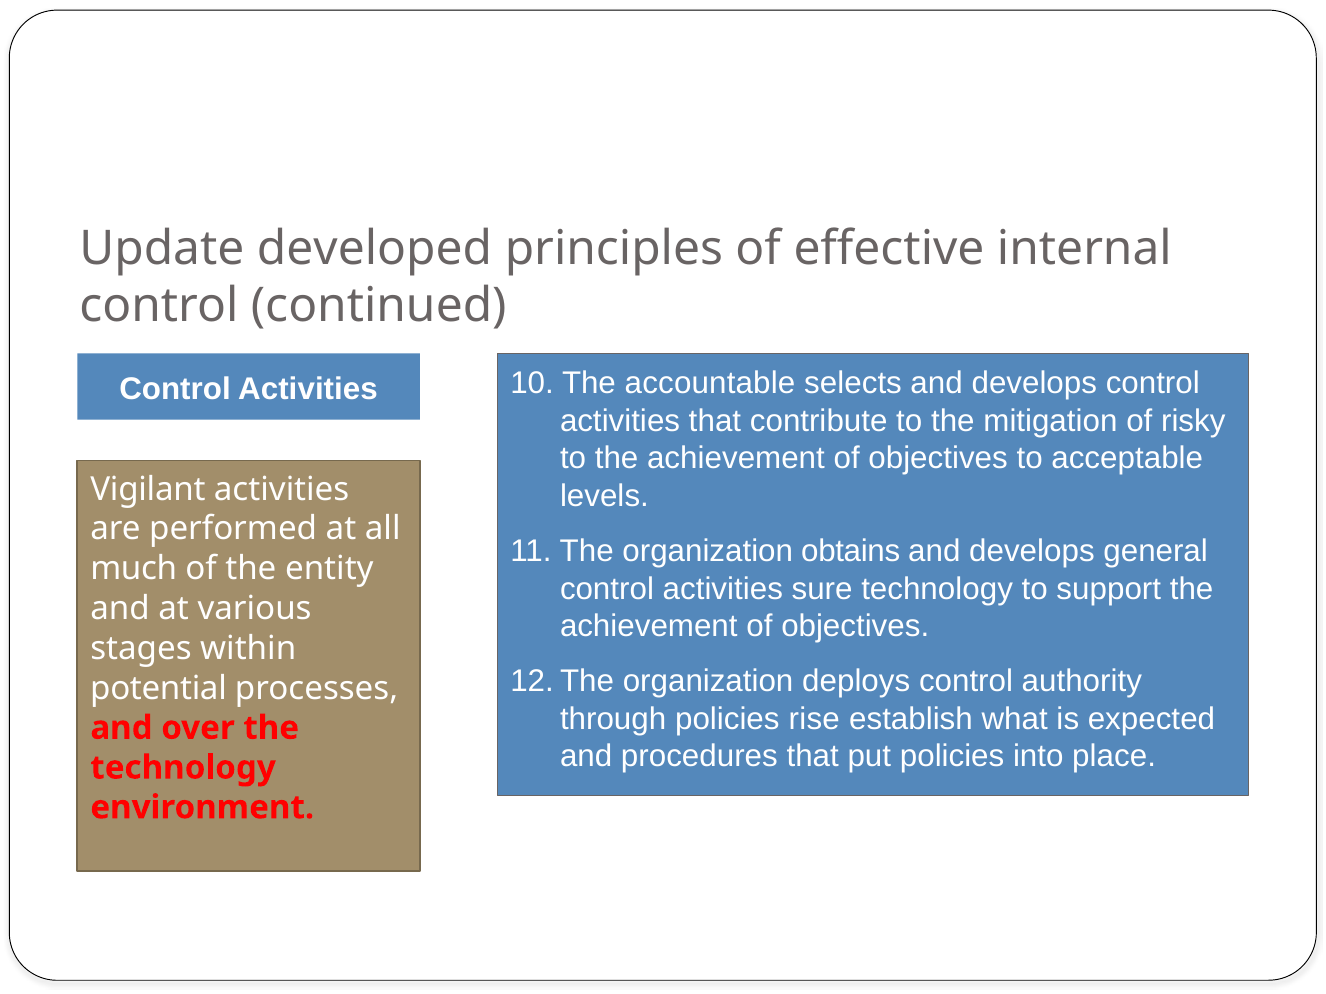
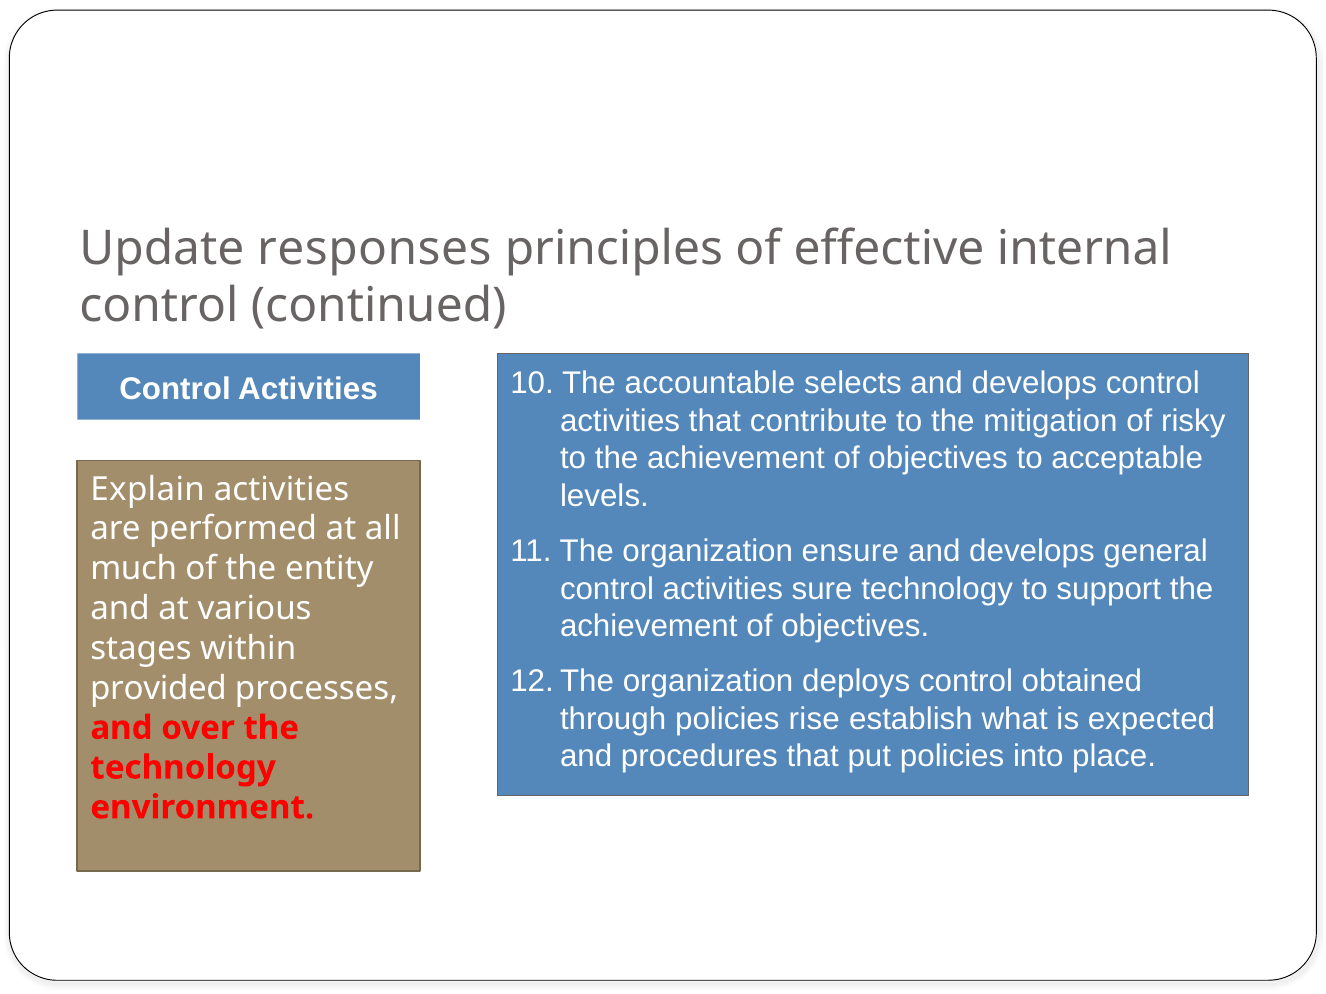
developed: developed -> responses
Vigilant: Vigilant -> Explain
obtains: obtains -> ensure
authority: authority -> obtained
potential: potential -> provided
